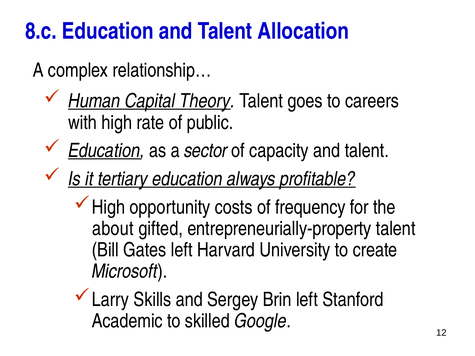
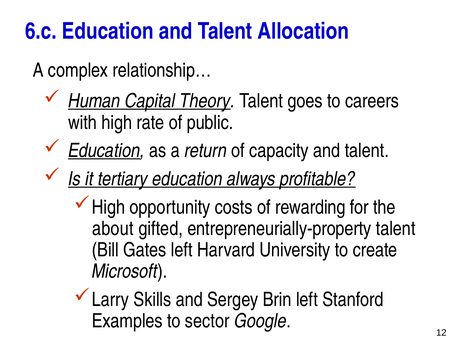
8.c: 8.c -> 6.c
sector: sector -> return
frequency: frequency -> rewarding
Academic: Academic -> Examples
skilled: skilled -> sector
